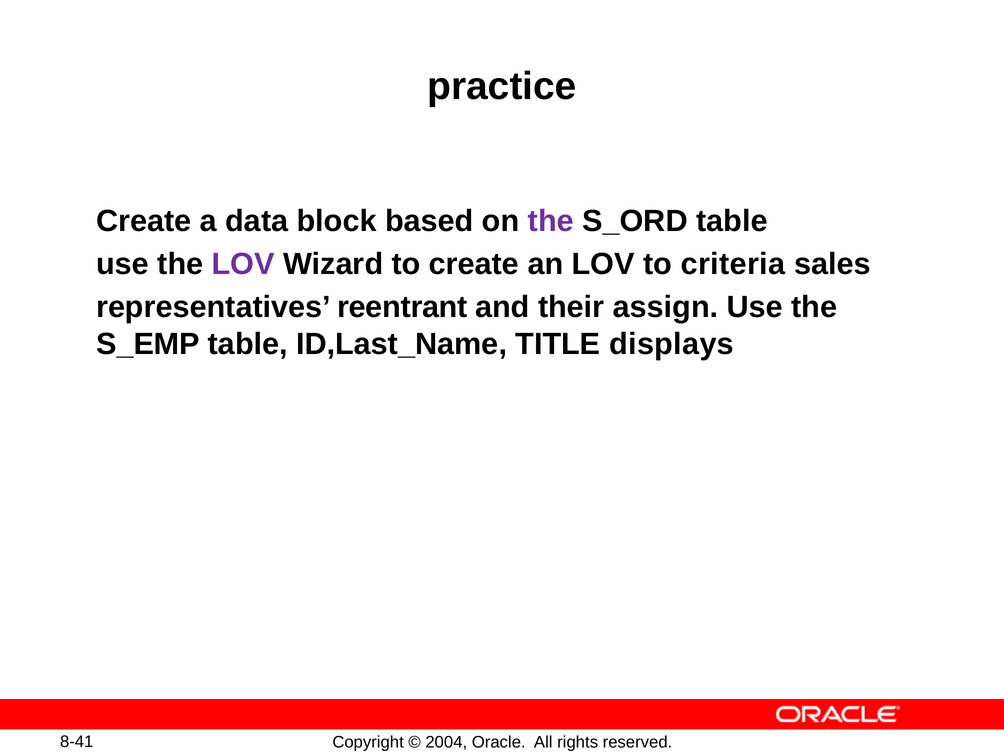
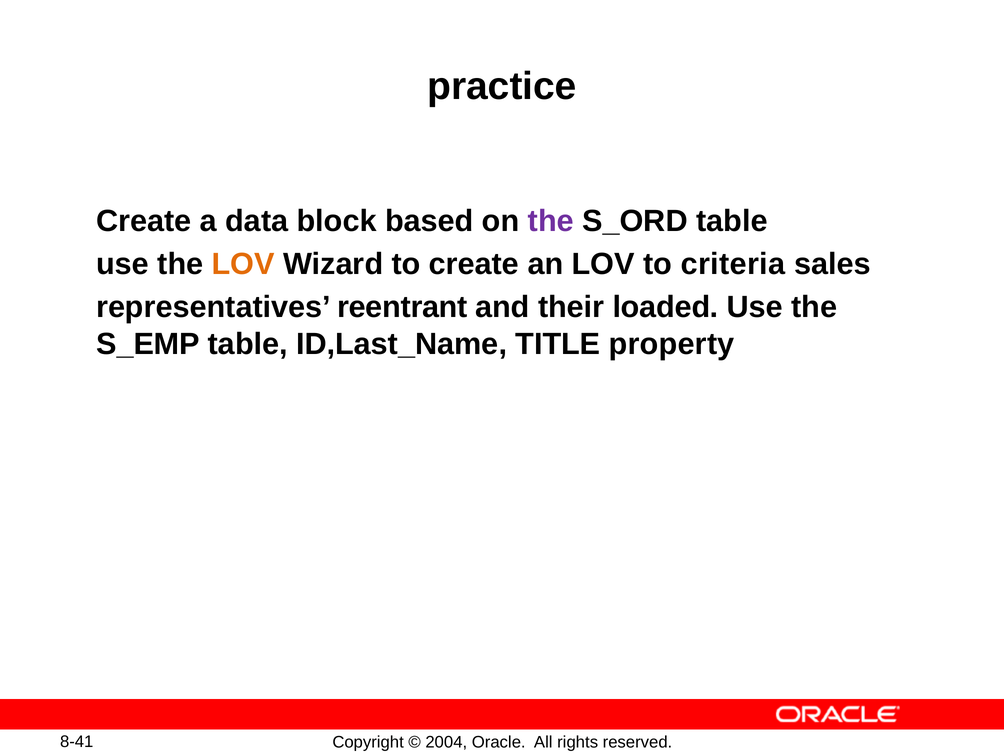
LOV at (243, 264) colour: purple -> orange
assign: assign -> loaded
displays: displays -> property
